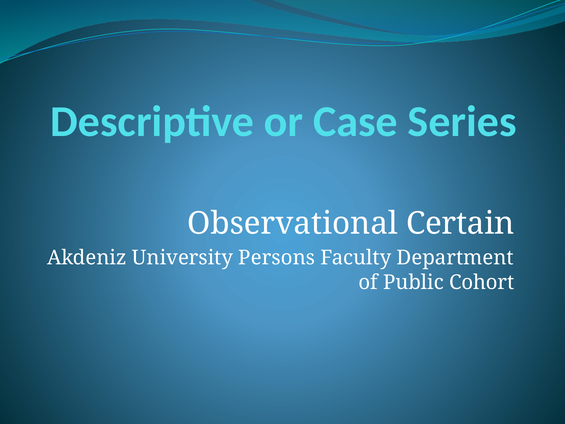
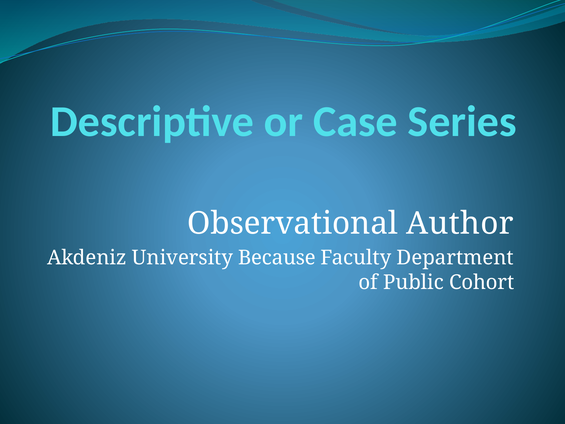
Certain: Certain -> Author
Persons: Persons -> Because
